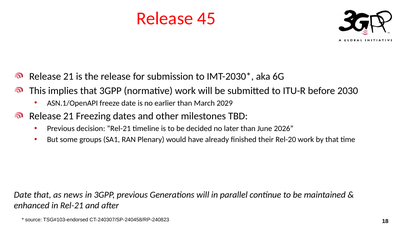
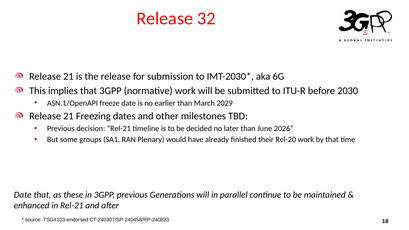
45: 45 -> 32
news: news -> these
